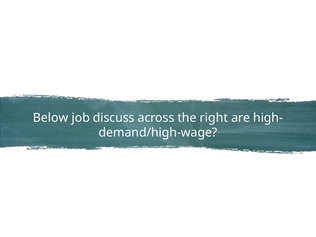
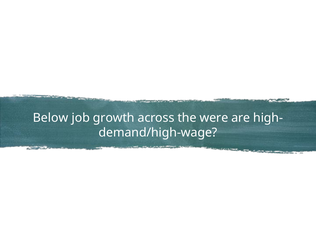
discuss: discuss -> growth
right: right -> were
